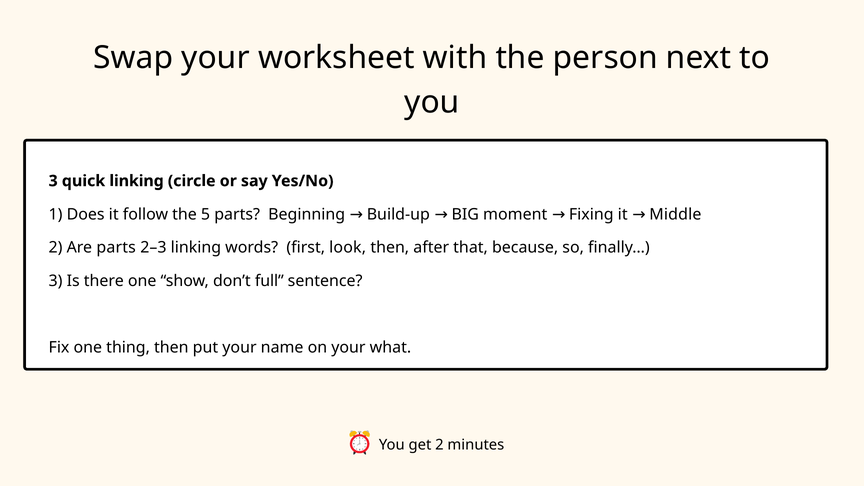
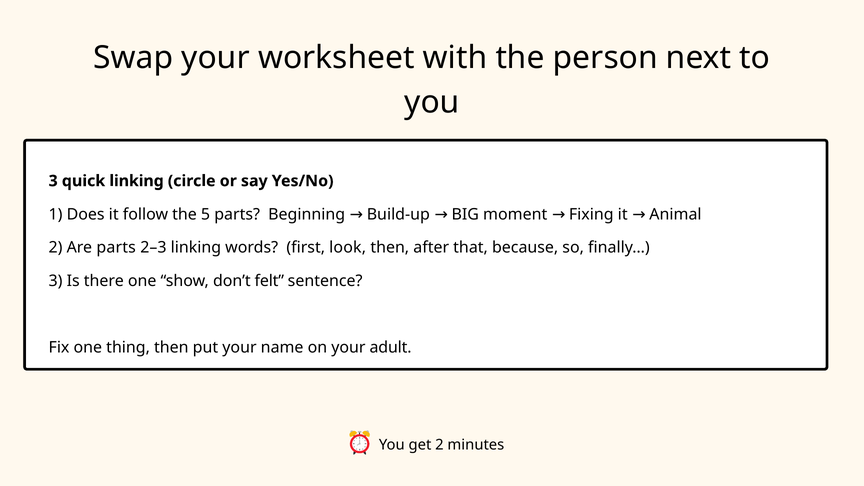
Middle: Middle -> Animal
full: full -> felt
what: what -> adult
